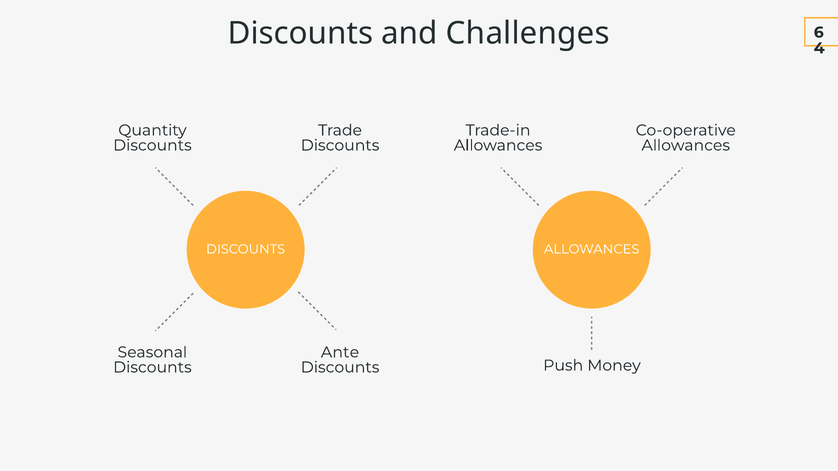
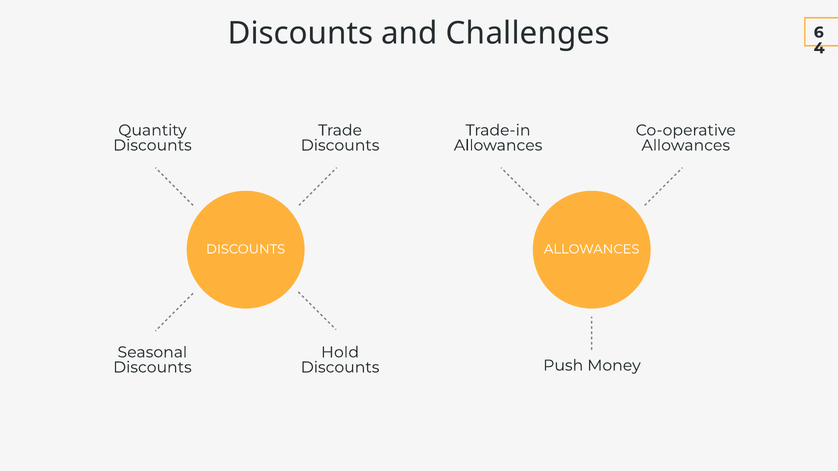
Ante: Ante -> Hold
